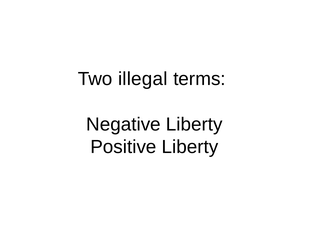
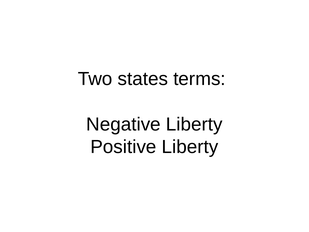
illegal: illegal -> states
